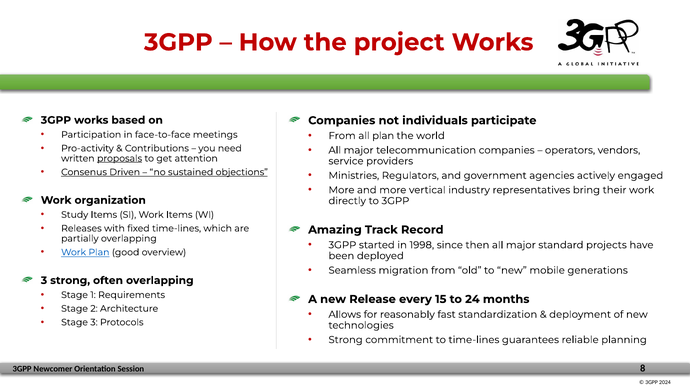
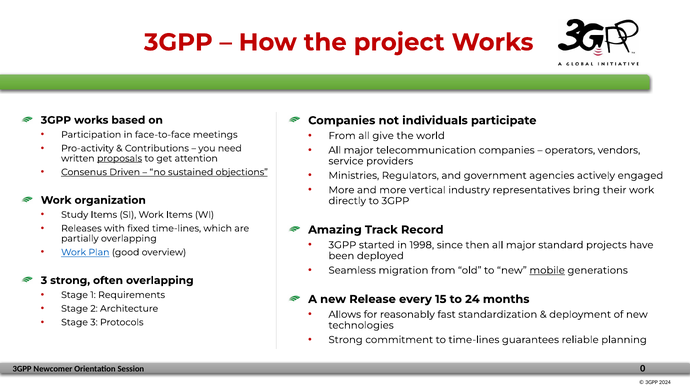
all plan: plan -> give
mobile underline: none -> present
8: 8 -> 0
